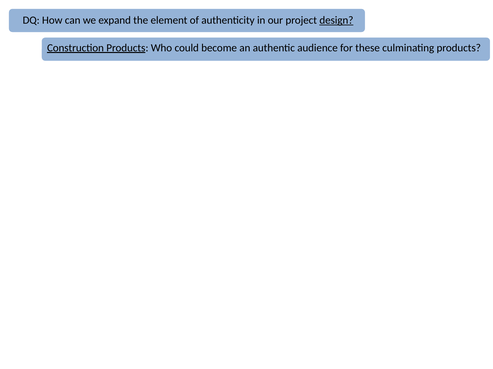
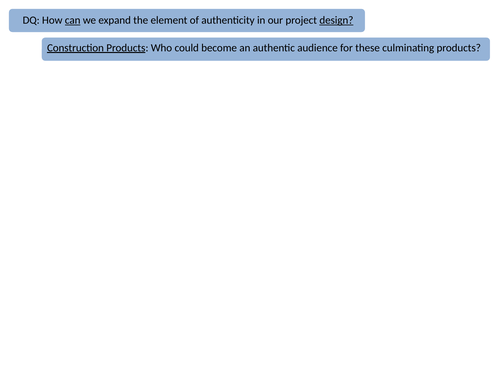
can underline: none -> present
